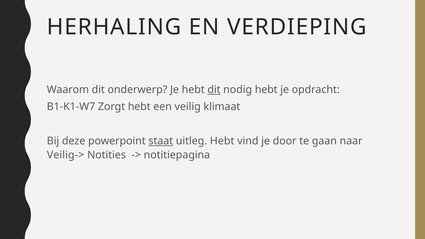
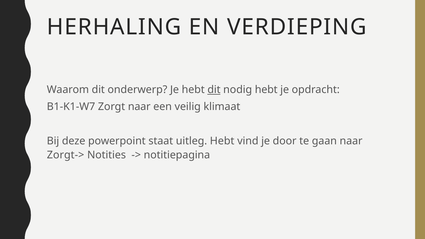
Zorgt hebt: hebt -> naar
staat underline: present -> none
Veilig->: Veilig-> -> Zorgt->
